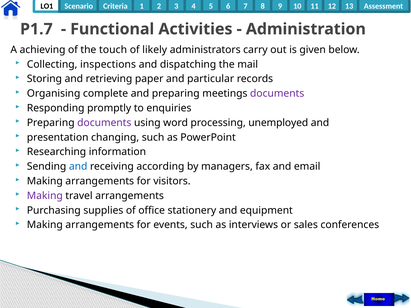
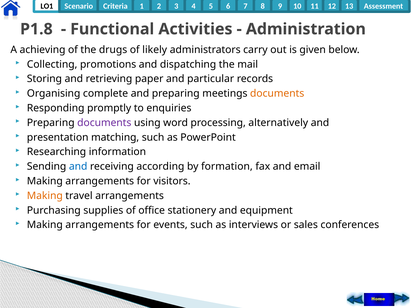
P1.7: P1.7 -> P1.8
touch: touch -> drugs
inspections: inspections -> promotions
documents at (277, 94) colour: purple -> orange
unemployed: unemployed -> alternatively
changing: changing -> matching
managers: managers -> formation
Making at (45, 196) colour: purple -> orange
